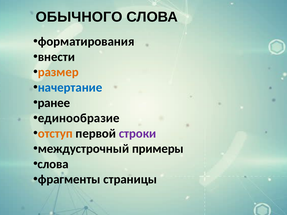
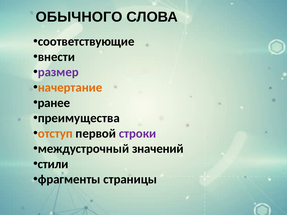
форматирования: форматирования -> соответствующие
размер colour: orange -> purple
начертание colour: blue -> orange
единообразие: единообразие -> преимущества
примеры: примеры -> значений
слова at (53, 164): слова -> стили
